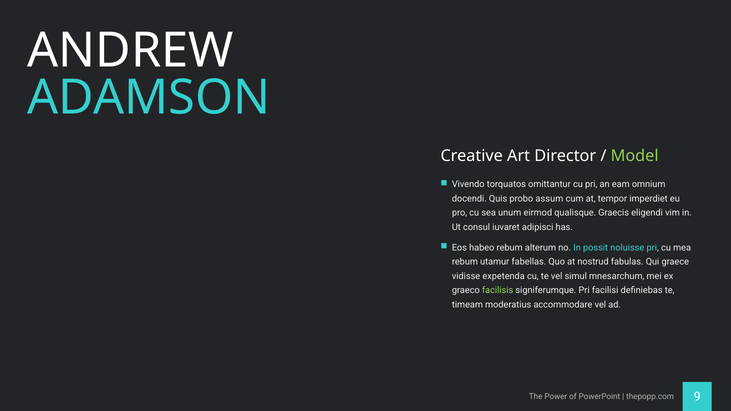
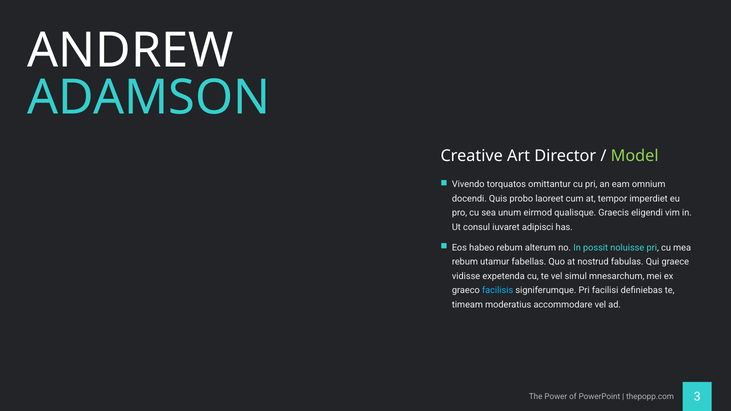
assum: assum -> laoreet
facilisis colour: light green -> light blue
9: 9 -> 3
